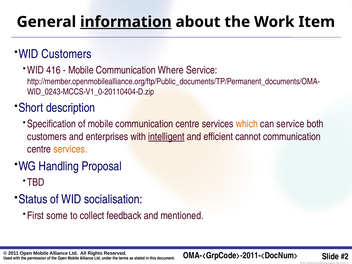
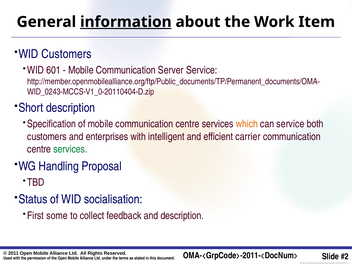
416: 416 -> 601
Where: Where -> Server
intelligent underline: present -> none
cannot: cannot -> carrier
services at (70, 149) colour: orange -> green
and mentioned: mentioned -> description
